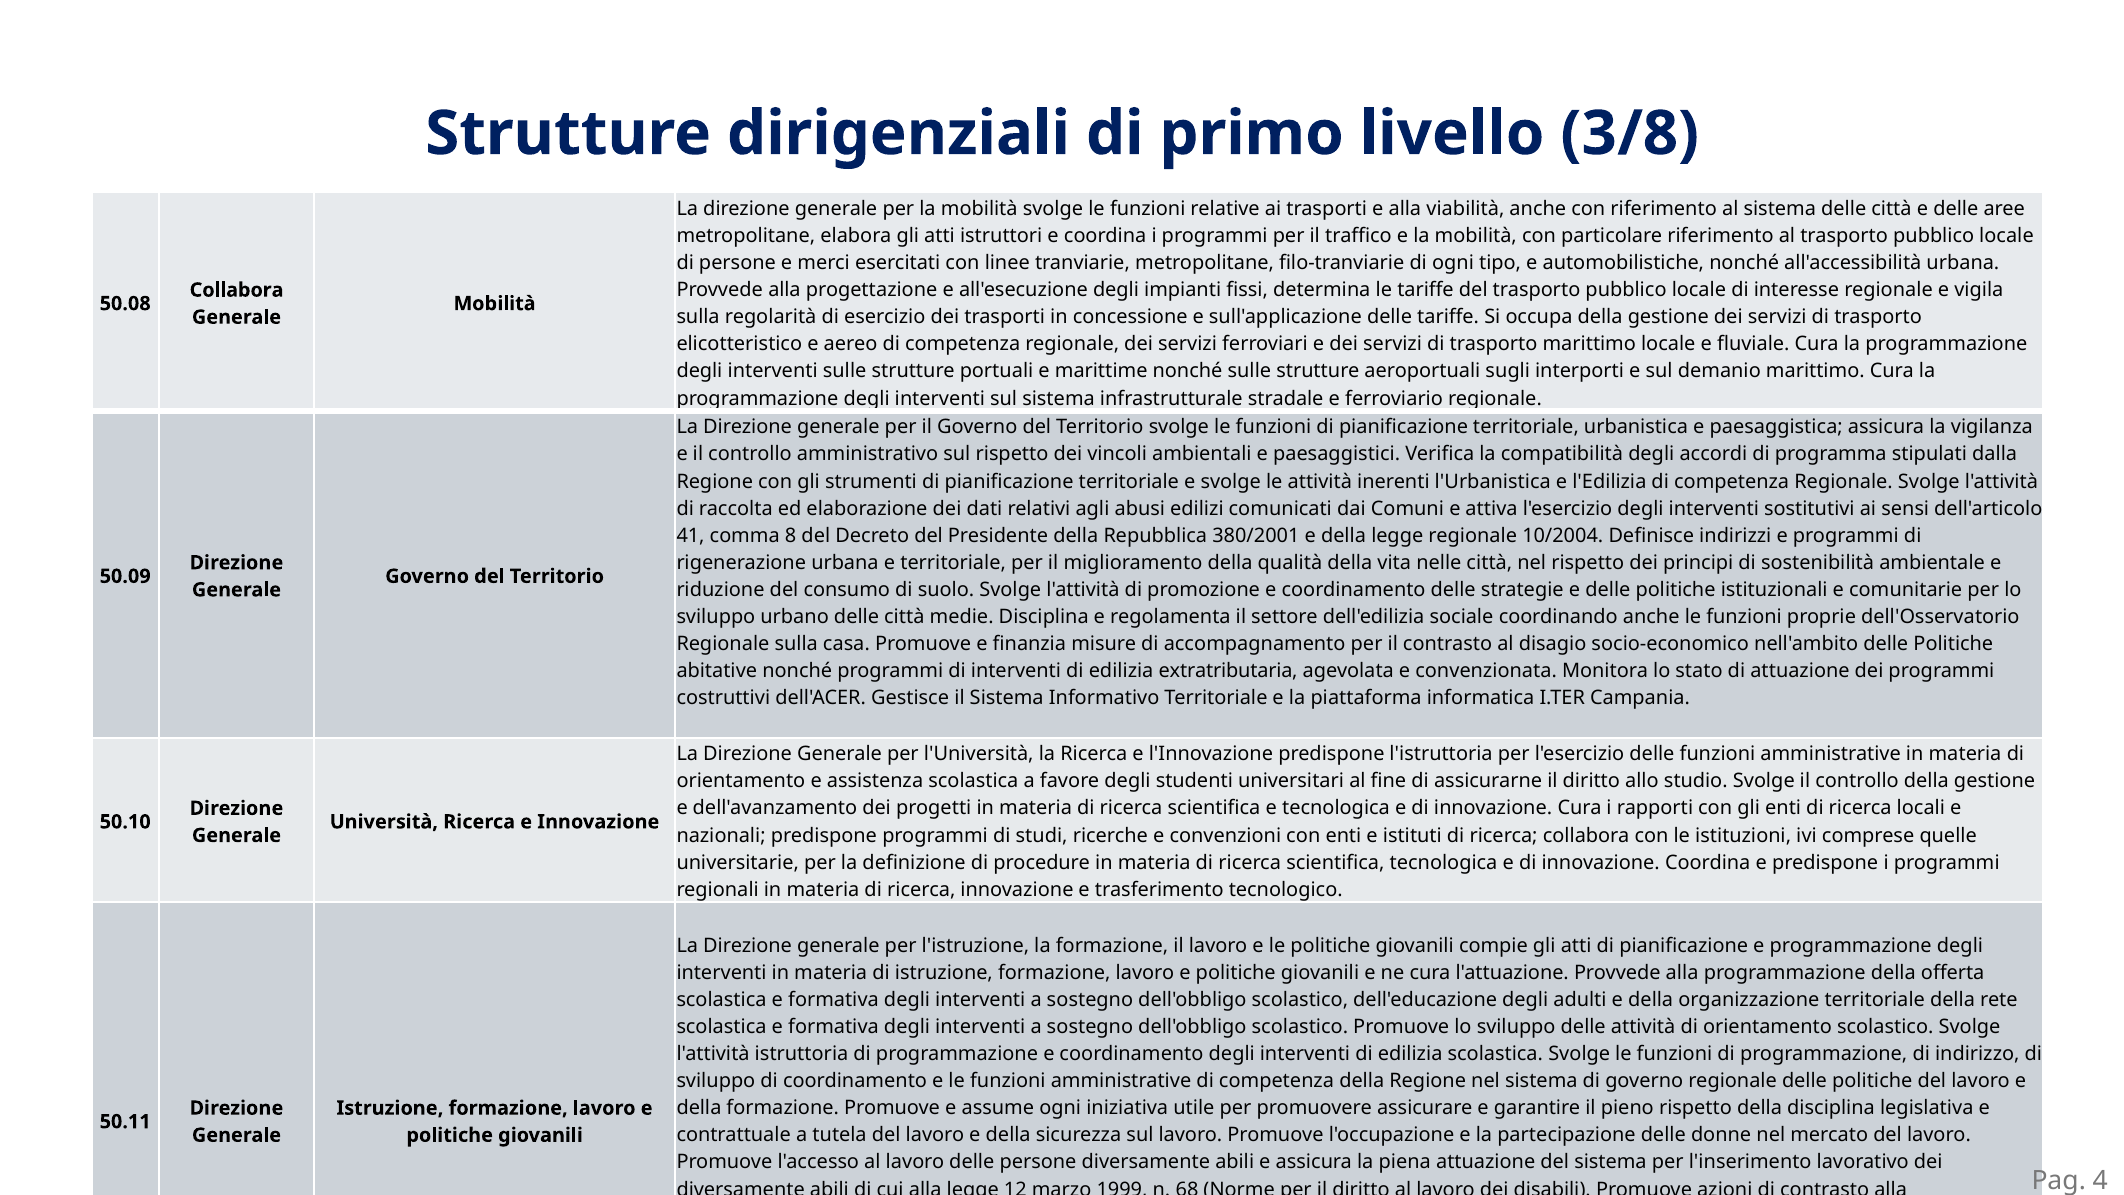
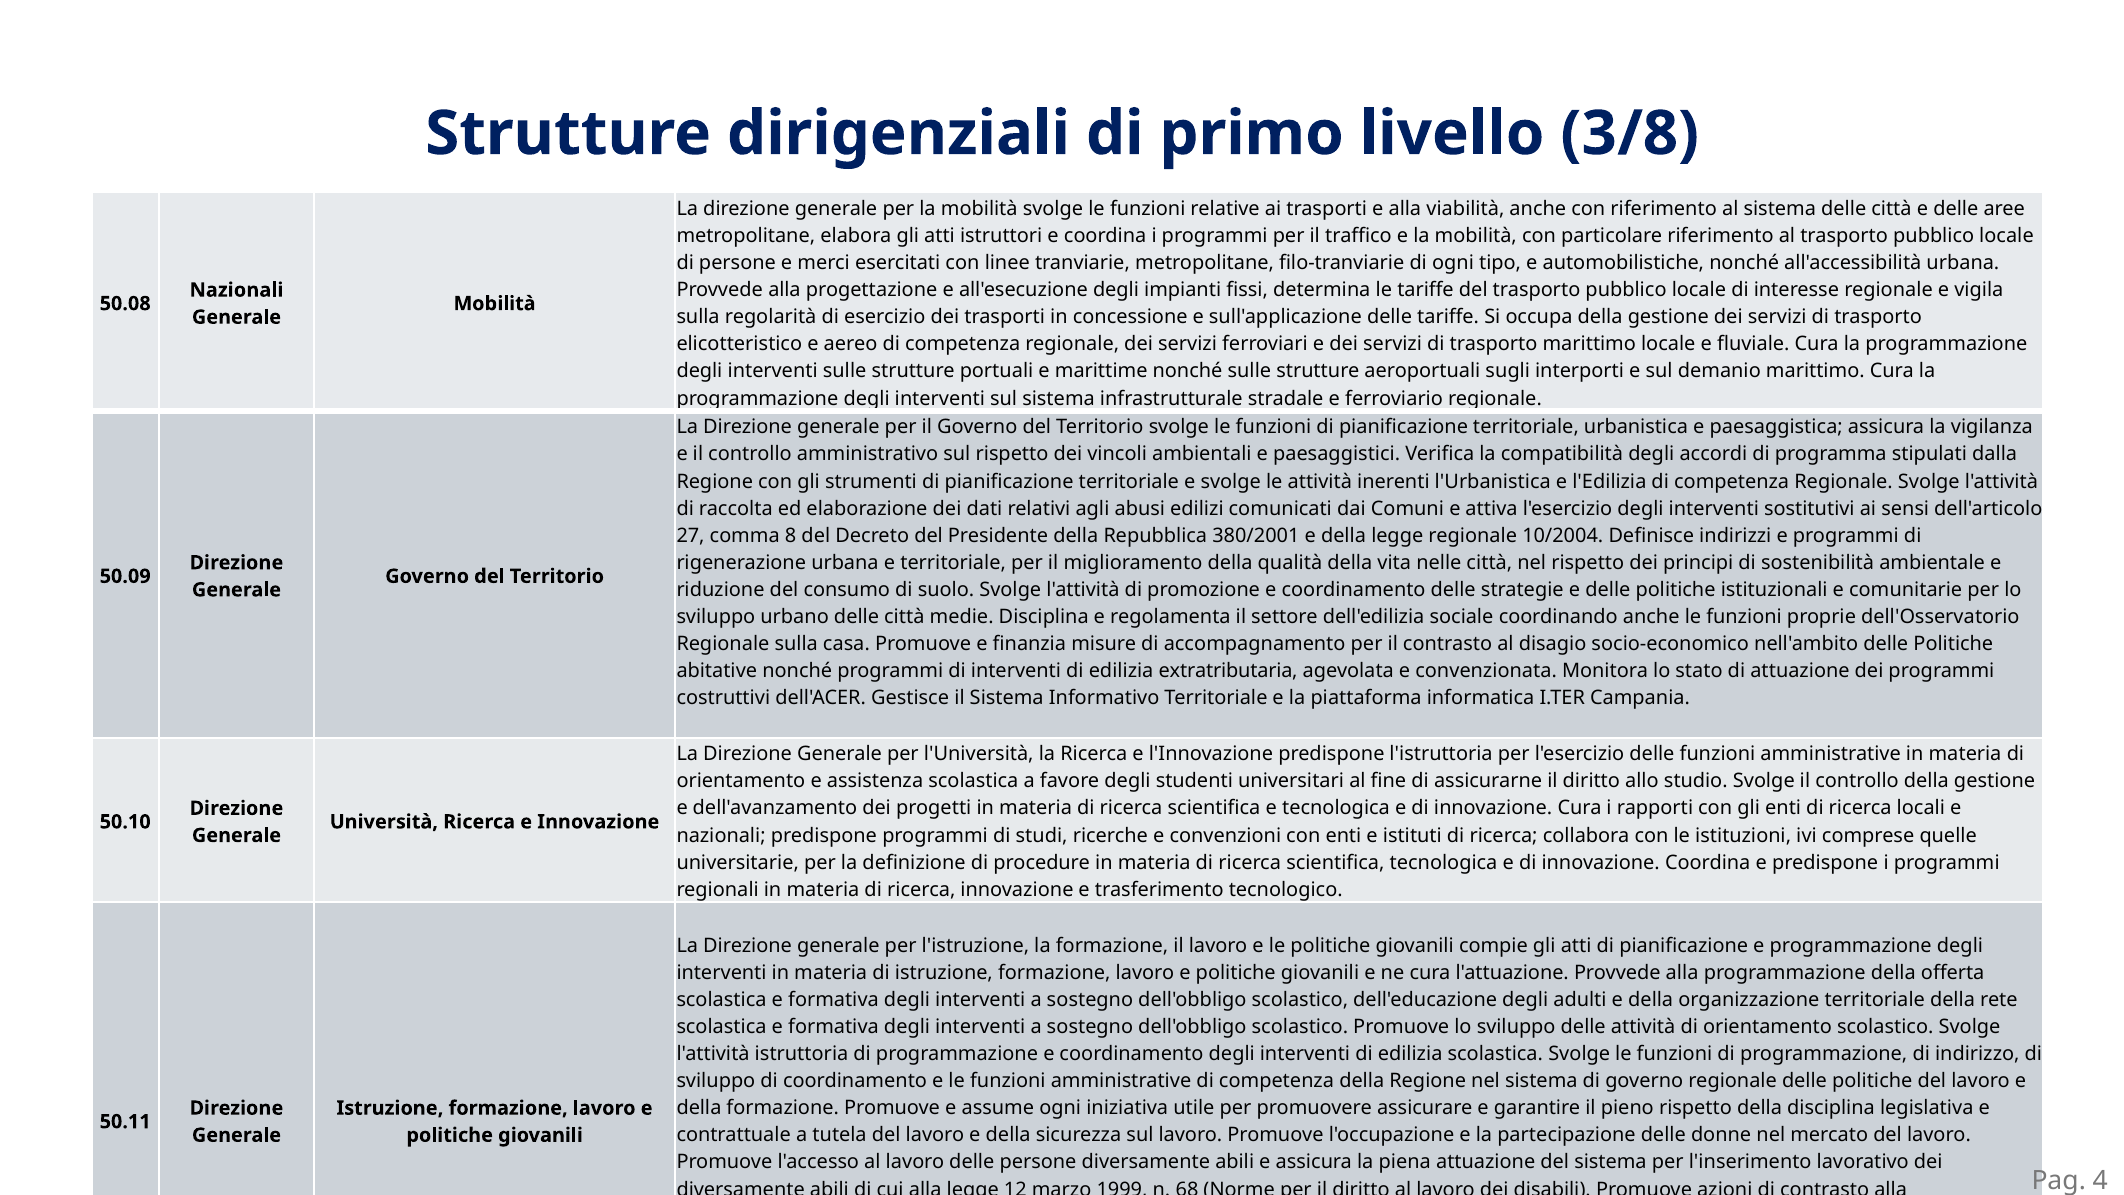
Collabora at (237, 290): Collabora -> Nazionali
41: 41 -> 27
